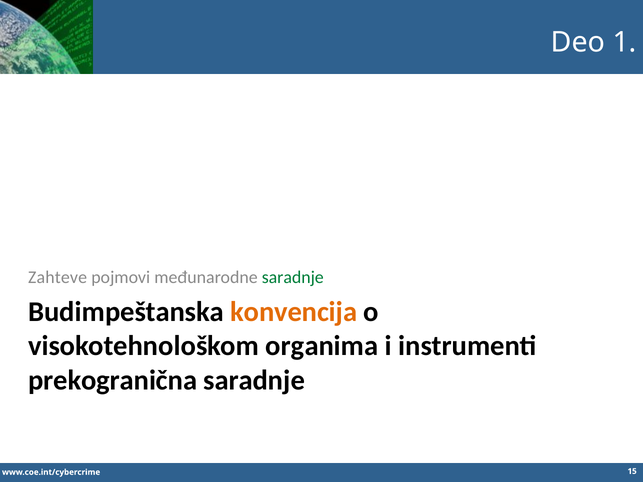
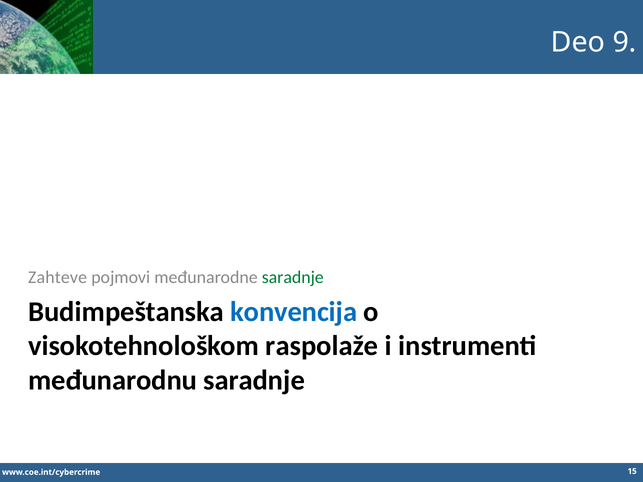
1: 1 -> 9
konvencija colour: orange -> blue
organima: organima -> raspolaže
prekogranična: prekogranična -> međunarodnu
